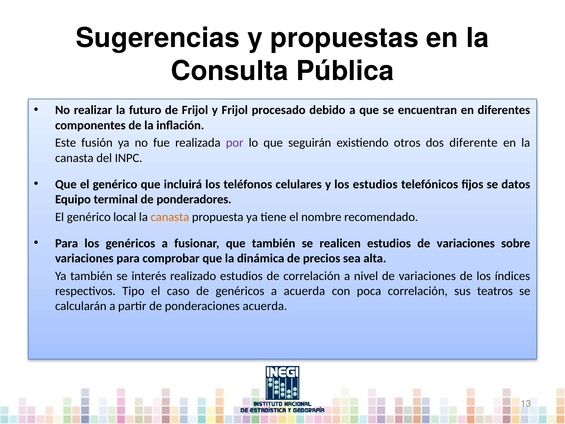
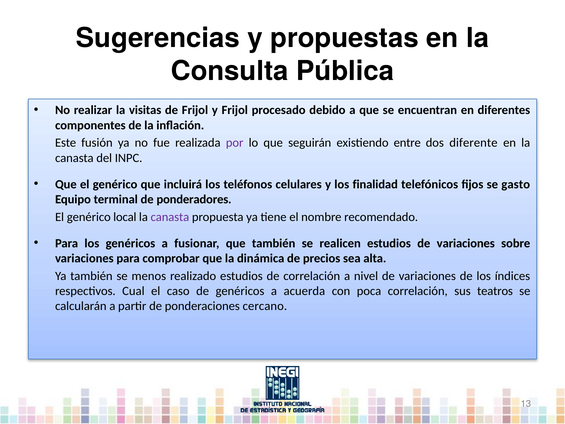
futuro: futuro -> visitas
otros: otros -> entre
los estudios: estudios -> finalidad
datos: datos -> gasto
canasta at (170, 217) colour: orange -> purple
interés: interés -> menos
Tipo: Tipo -> Cual
ponderaciones acuerda: acuerda -> cercano
